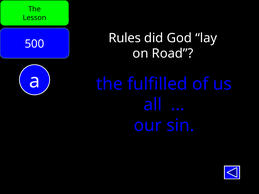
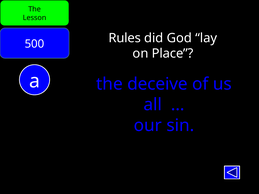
Road: Road -> Place
fulfilled: fulfilled -> deceive
